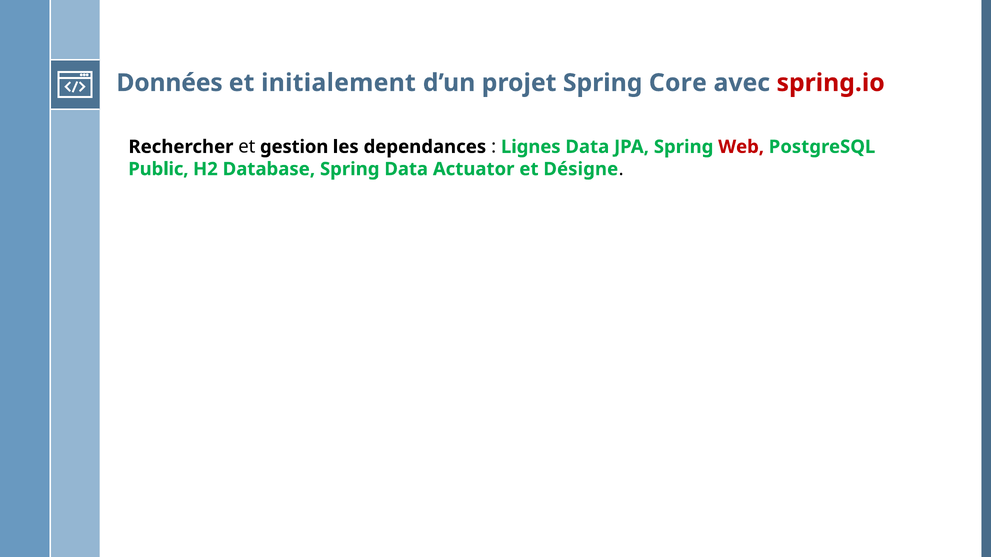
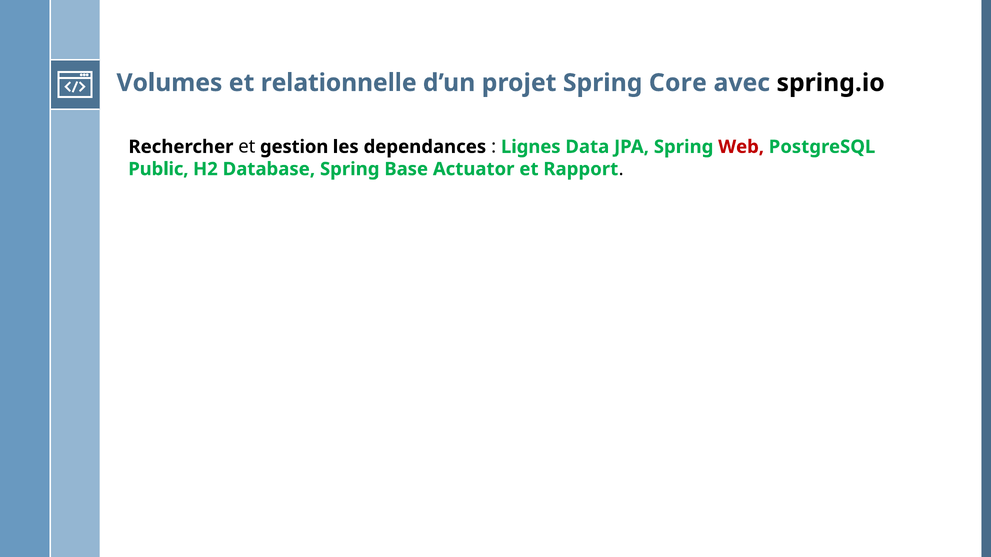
Données: Données -> Volumes
initialement: initialement -> relationnelle
spring.io colour: red -> black
Spring Data: Data -> Base
Désigne: Désigne -> Rapport
